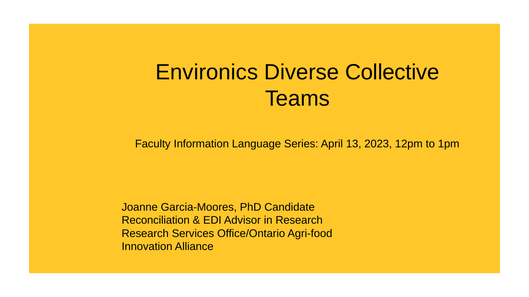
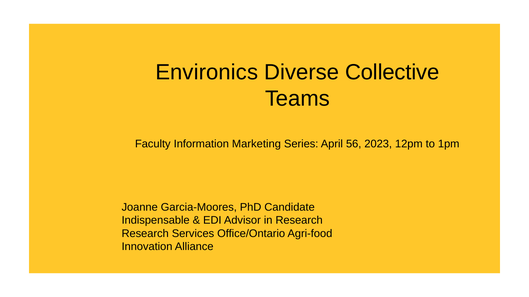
Language: Language -> Marketing
13: 13 -> 56
Reconciliation: Reconciliation -> Indispensable
